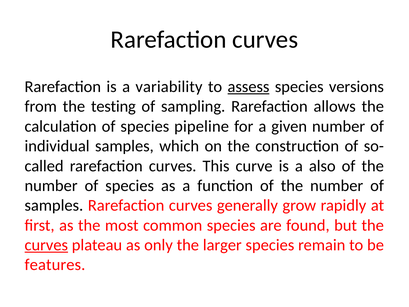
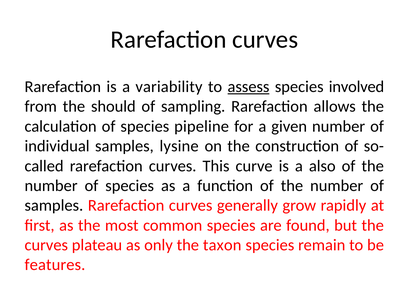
versions: versions -> involved
testing: testing -> should
which: which -> lysine
curves at (46, 245) underline: present -> none
larger: larger -> taxon
